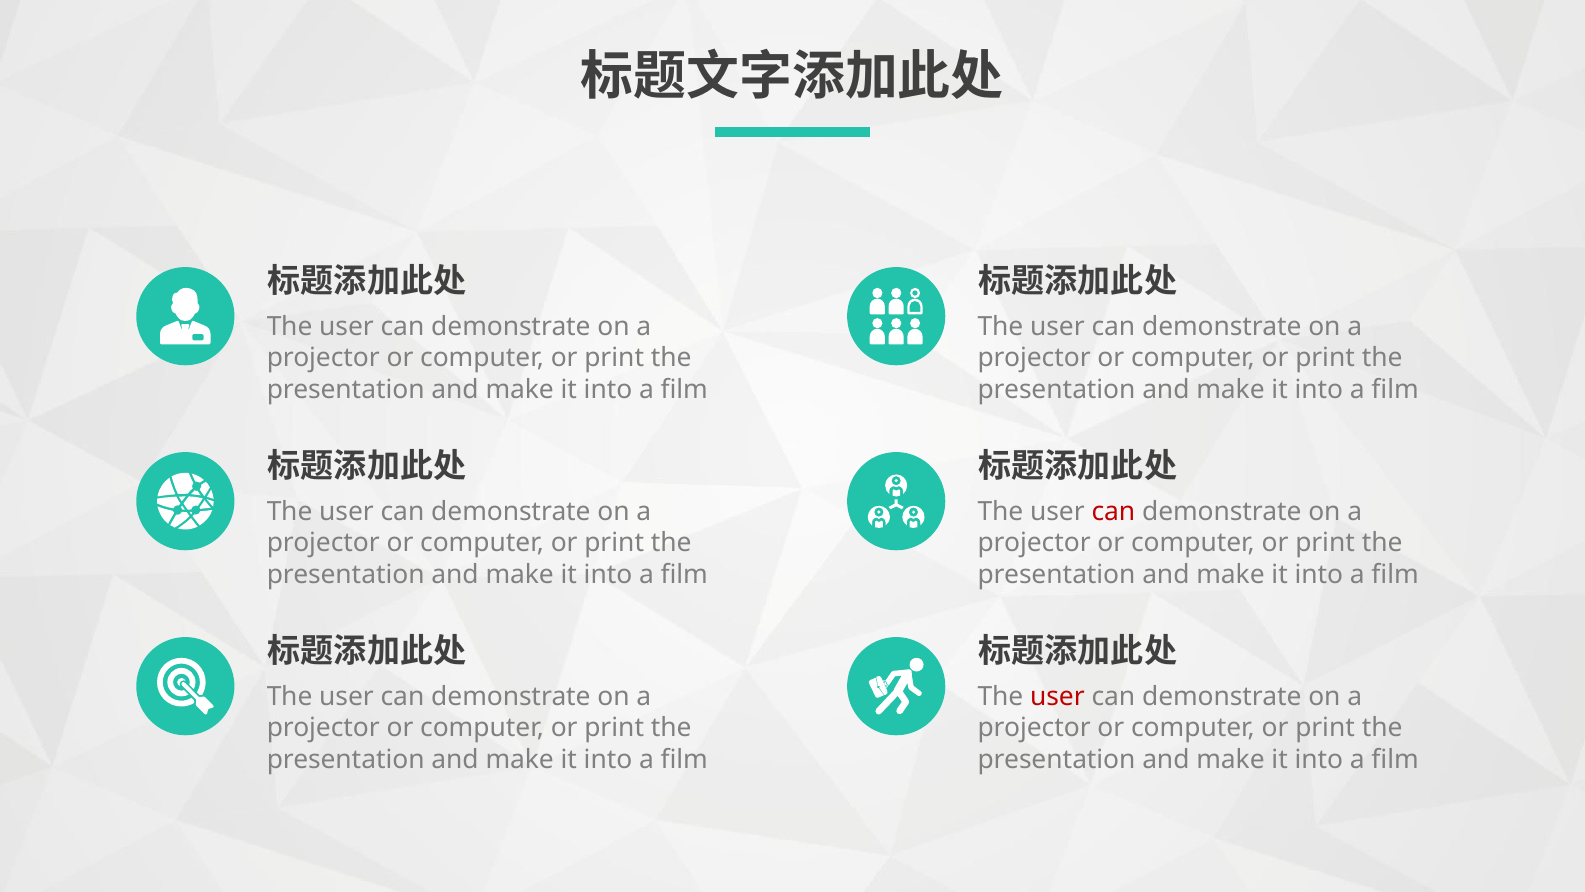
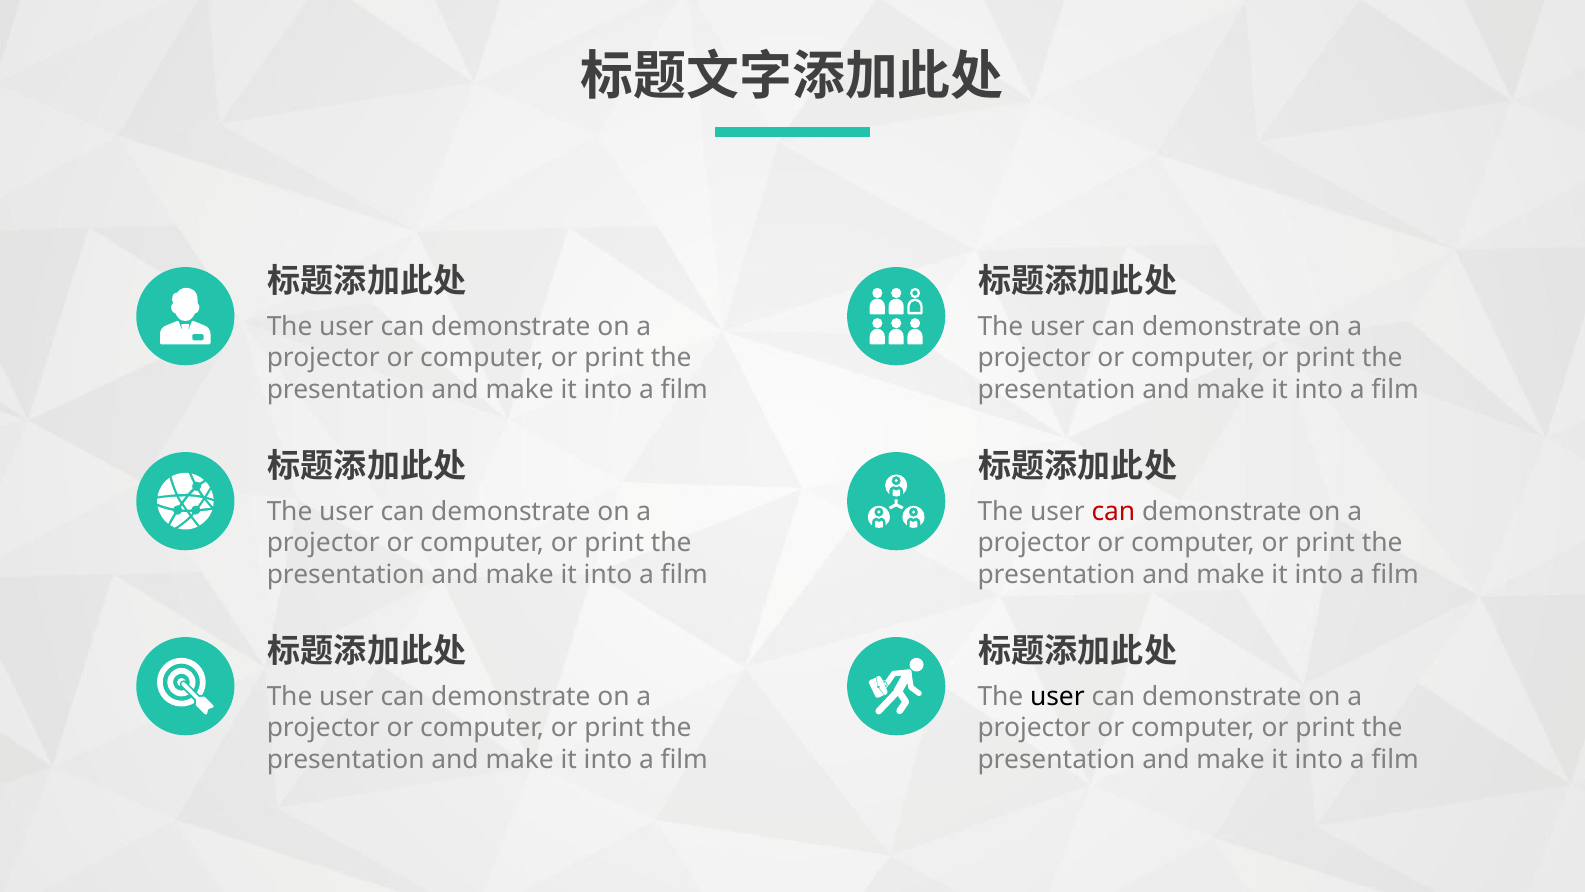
user at (1057, 696) colour: red -> black
